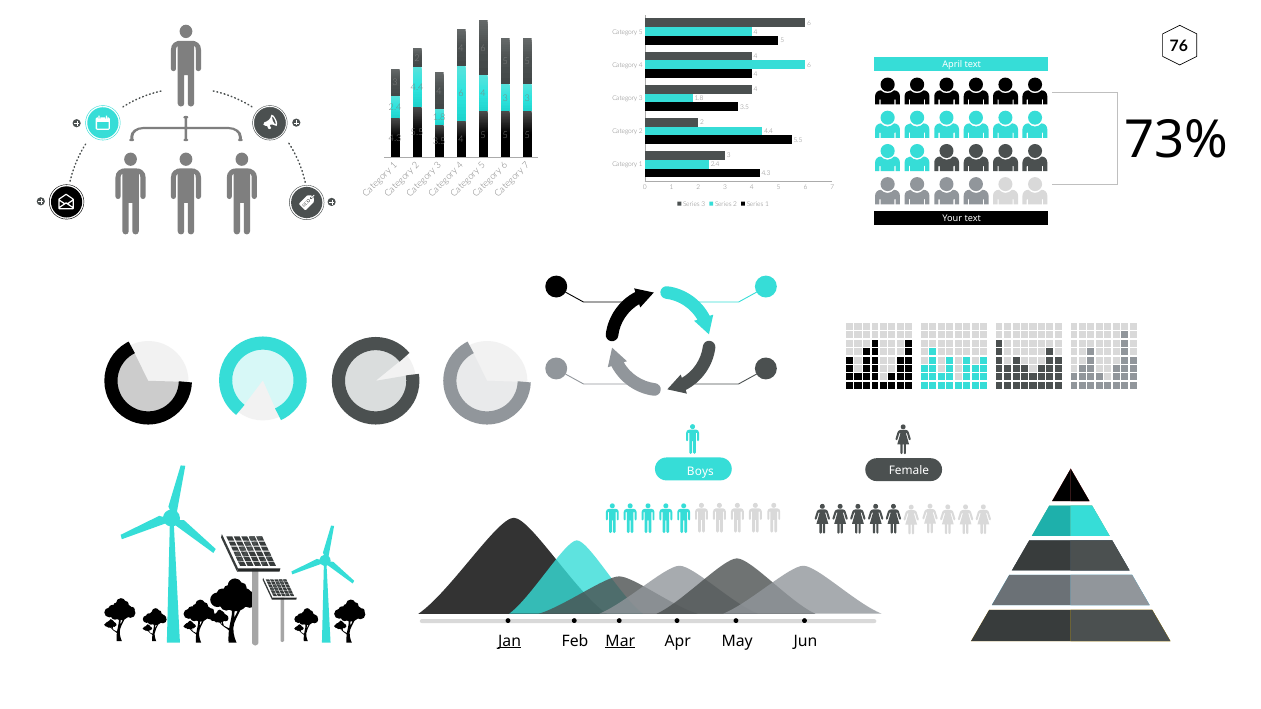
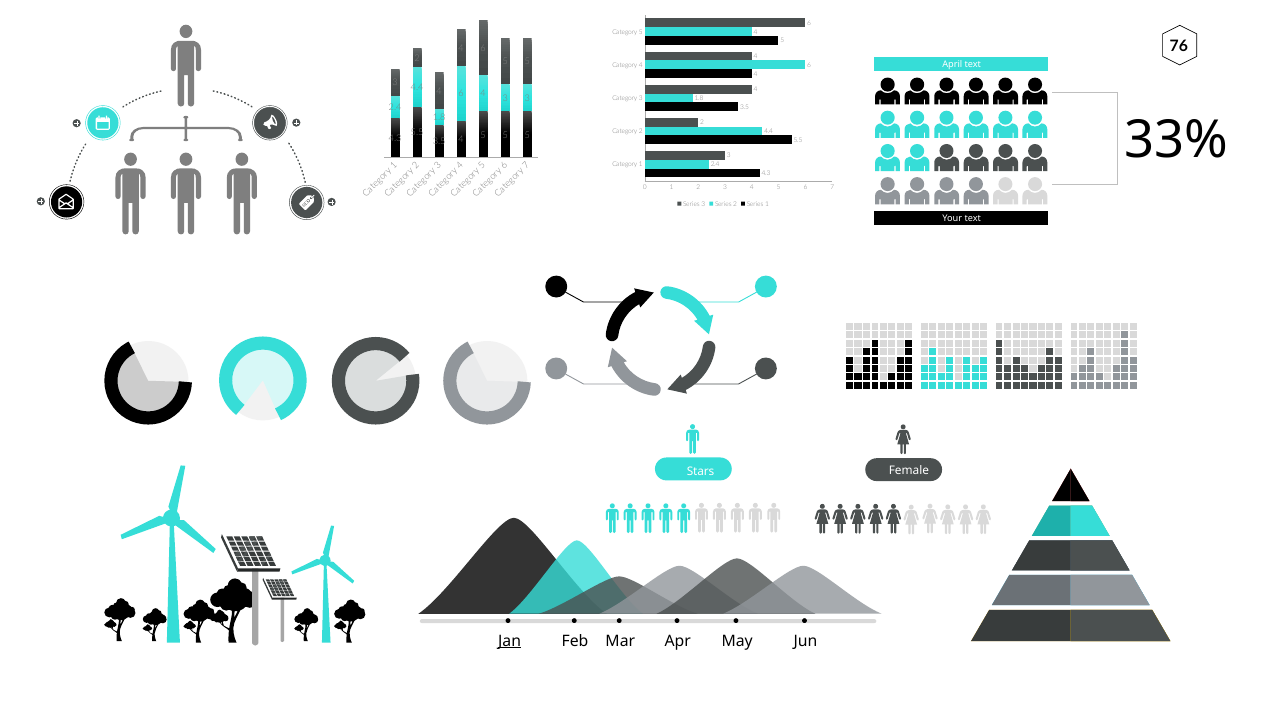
73%: 73% -> 33%
Boys: Boys -> Stars
Mar underline: present -> none
